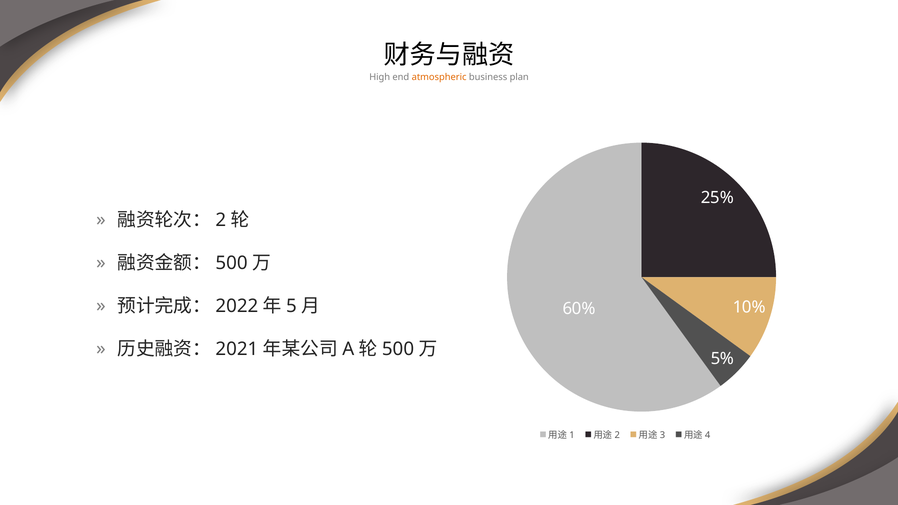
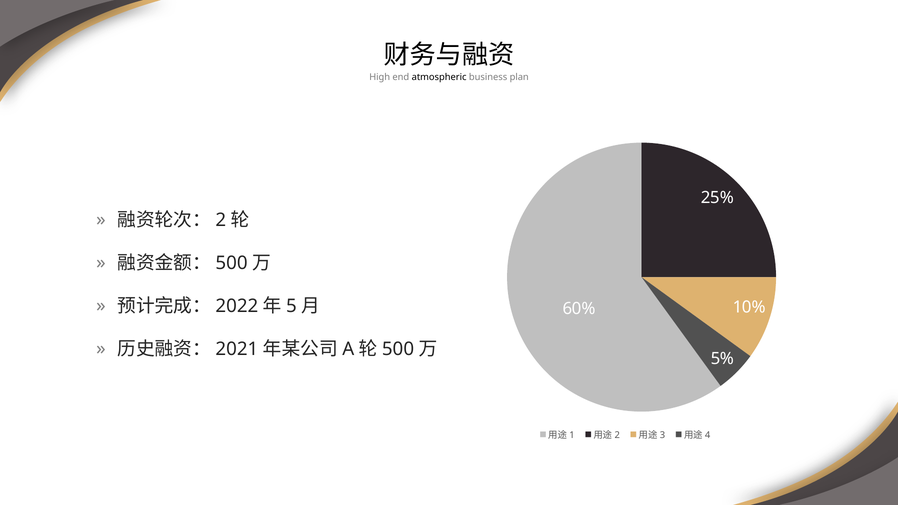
atmospheric colour: orange -> black
